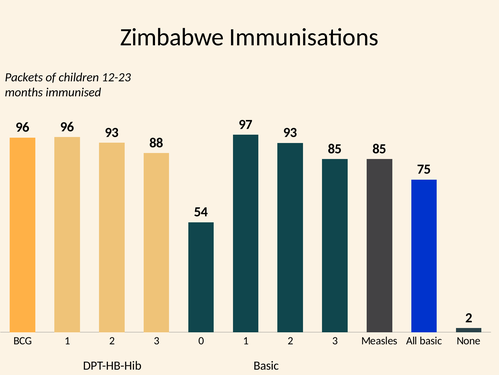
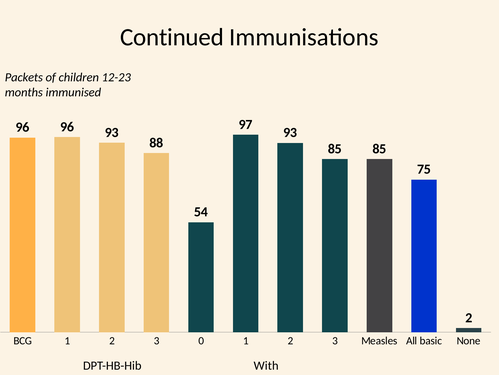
Zimbabwe: Zimbabwe -> Continued
DPT-HB-Hib Basic: Basic -> With
